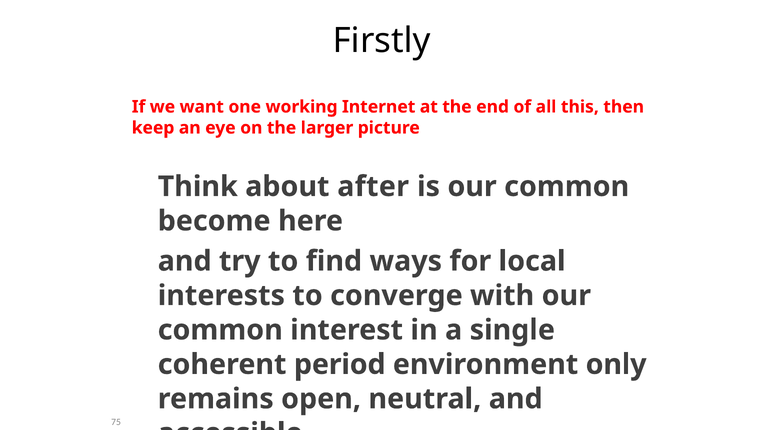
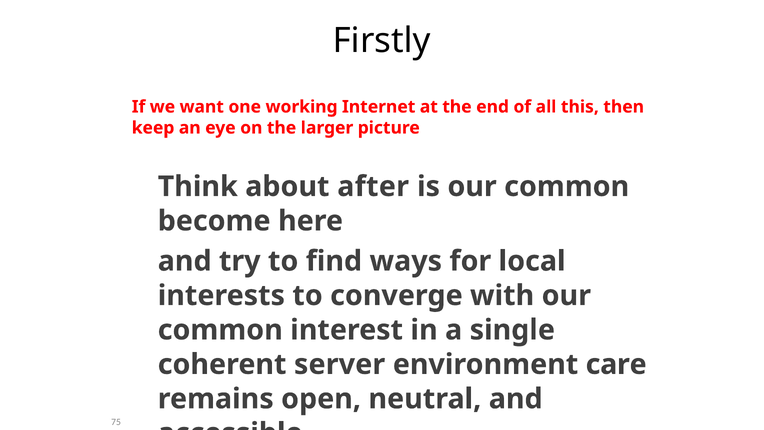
period: period -> server
only: only -> care
